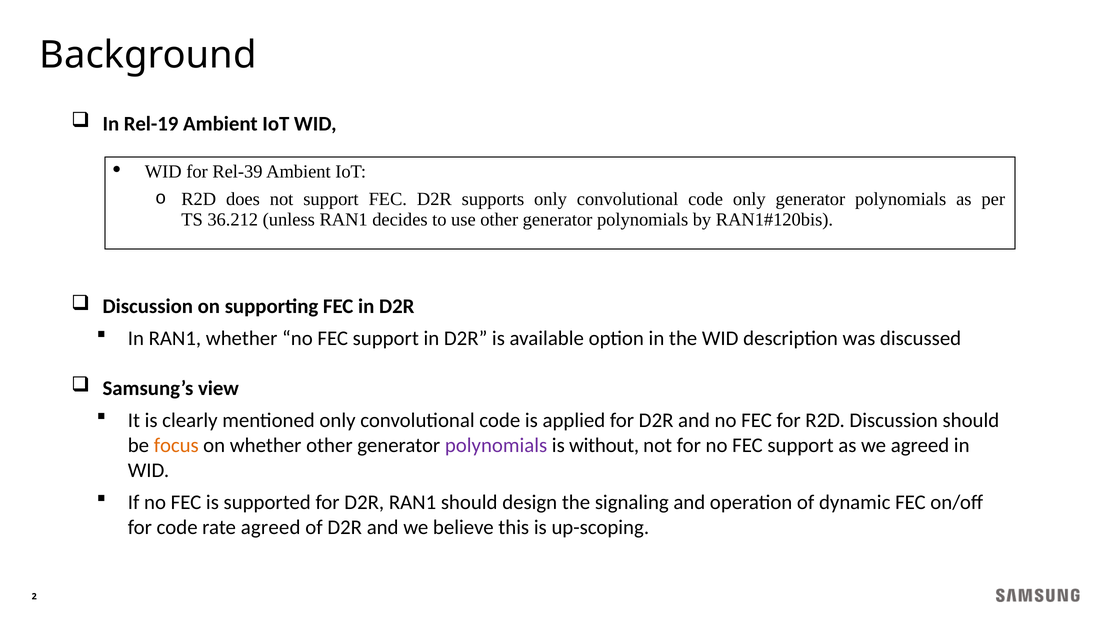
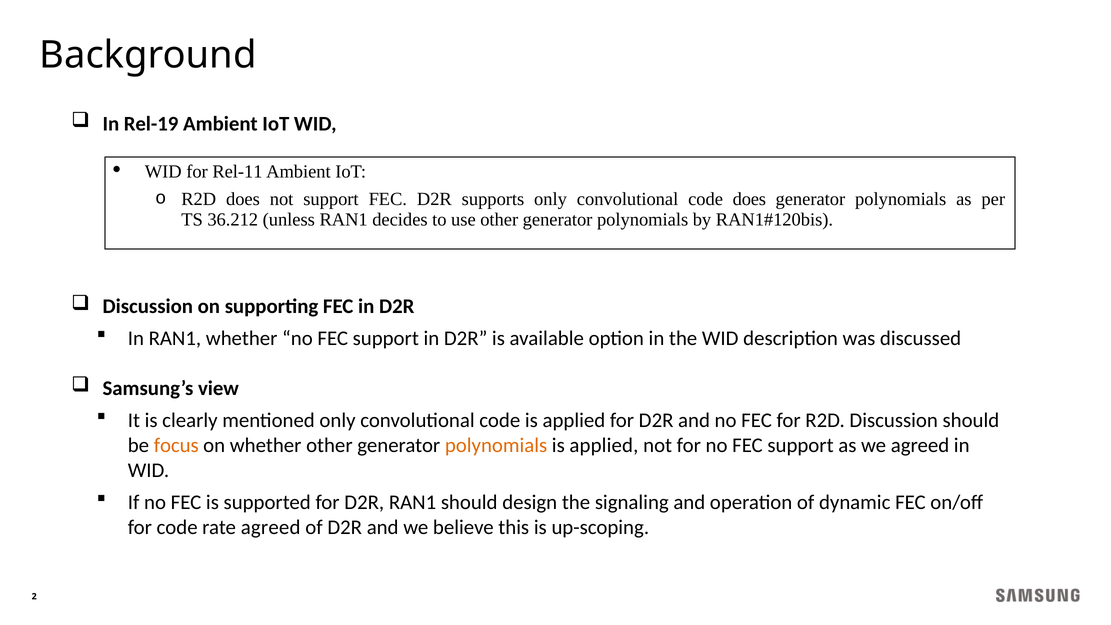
Rel-39: Rel-39 -> Rel-11
code only: only -> does
polynomials at (496, 445) colour: purple -> orange
without at (604, 445): without -> applied
